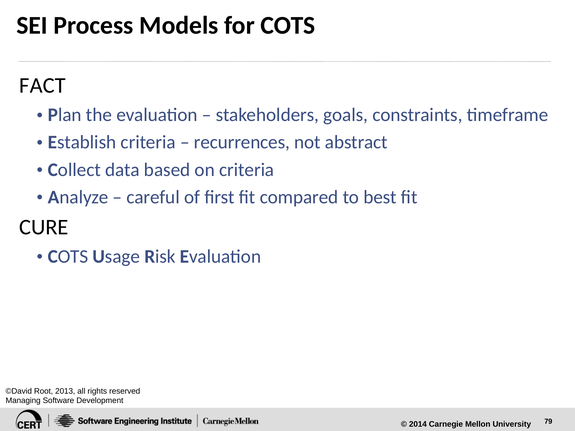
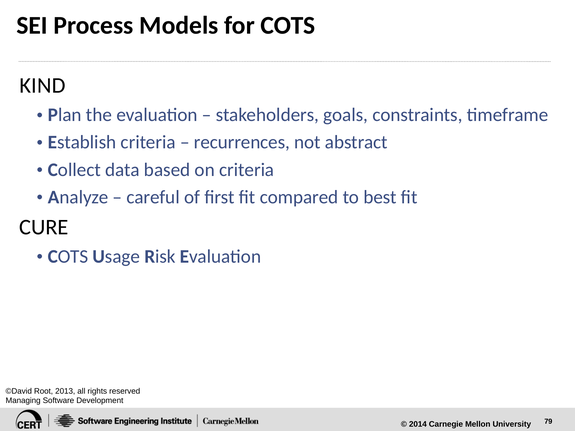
FACT: FACT -> KIND
